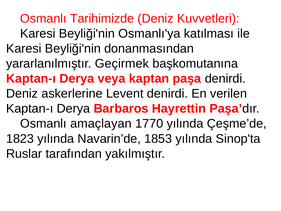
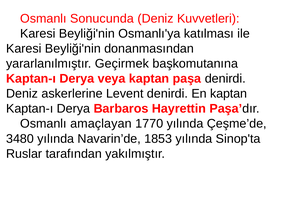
Tarihimizde: Tarihimizde -> Sonucunda
En verilen: verilen -> kaptan
1823: 1823 -> 3480
